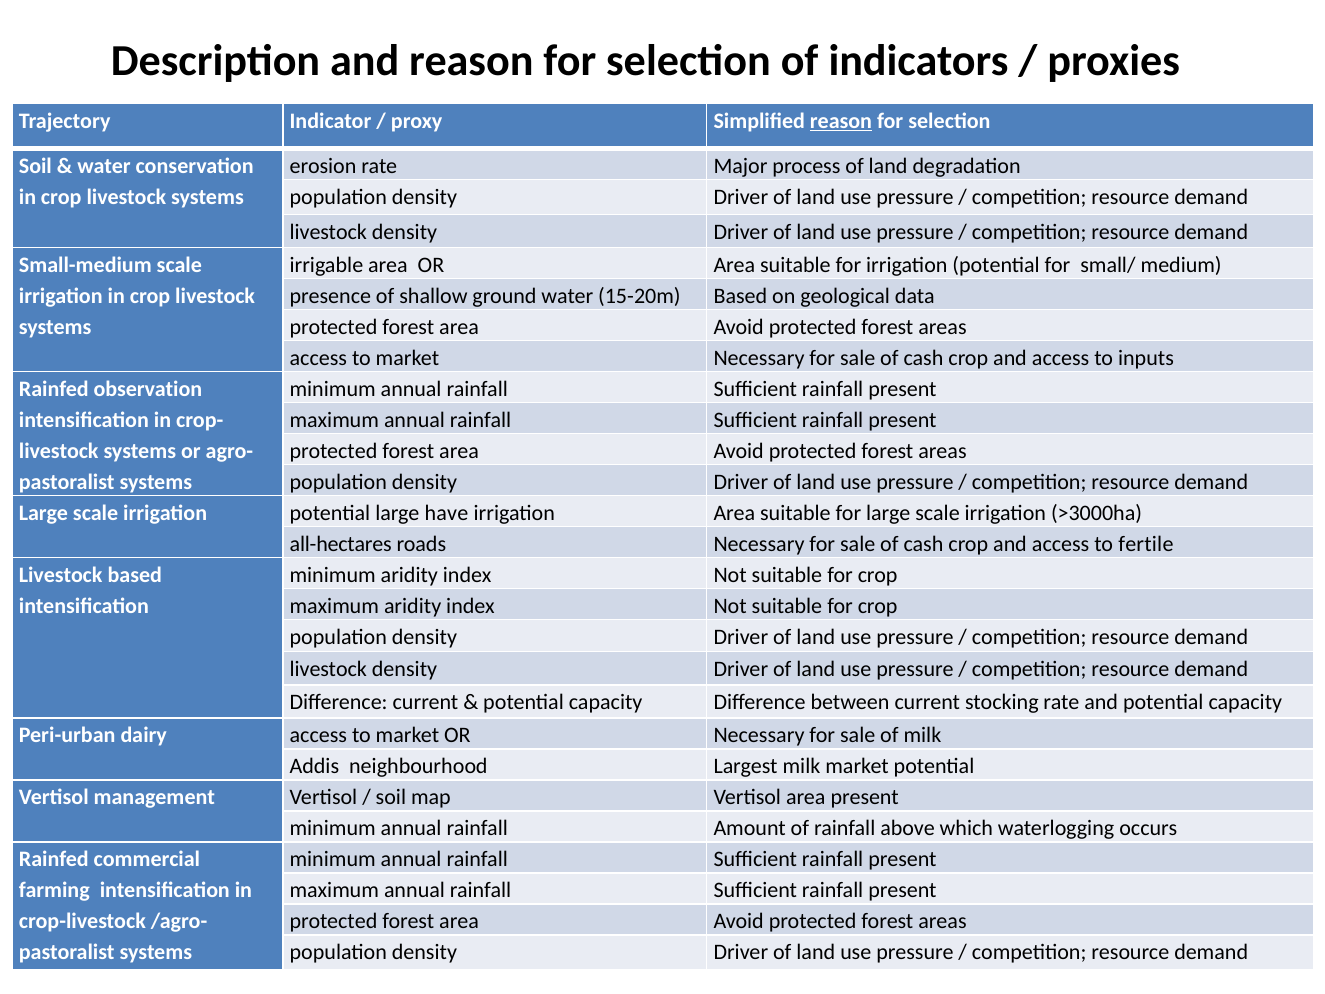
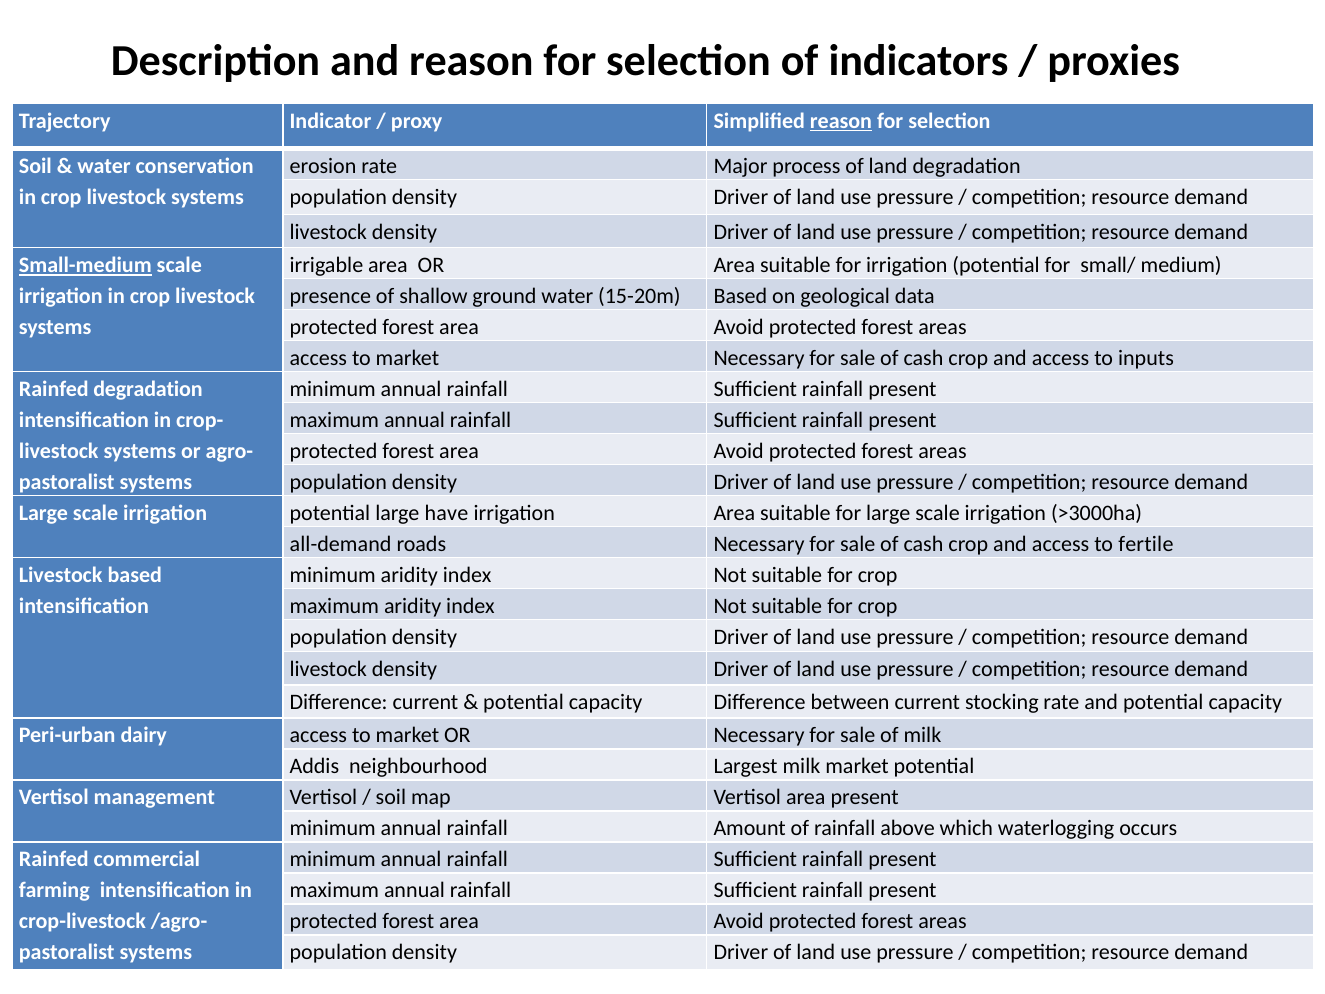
Small-medium underline: none -> present
Rainfed observation: observation -> degradation
all-hectares: all-hectares -> all-demand
